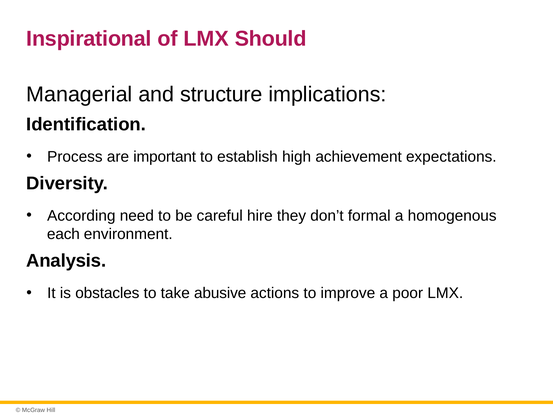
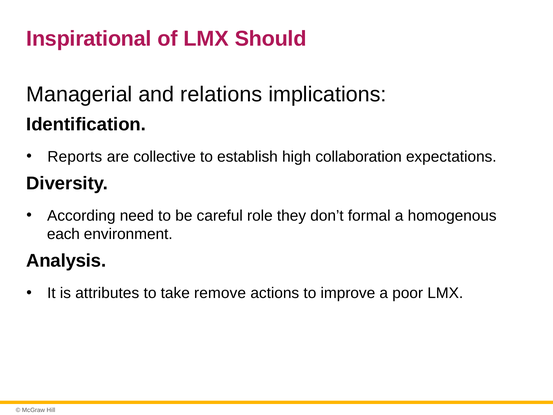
structure: structure -> relations
Process: Process -> Reports
important: important -> collective
achievement: achievement -> collaboration
hire: hire -> role
obstacles: obstacles -> attributes
abusive: abusive -> remove
